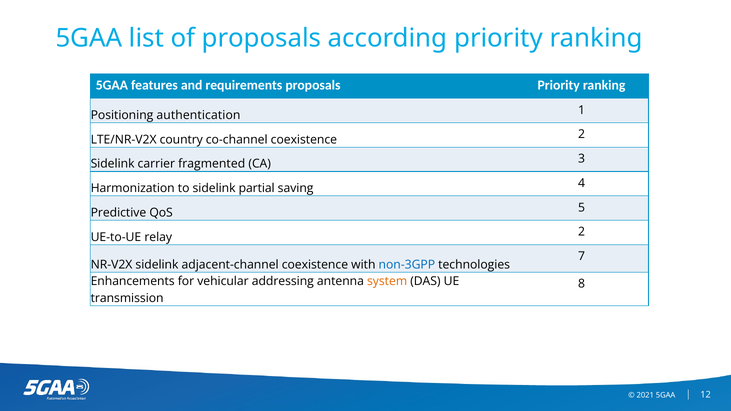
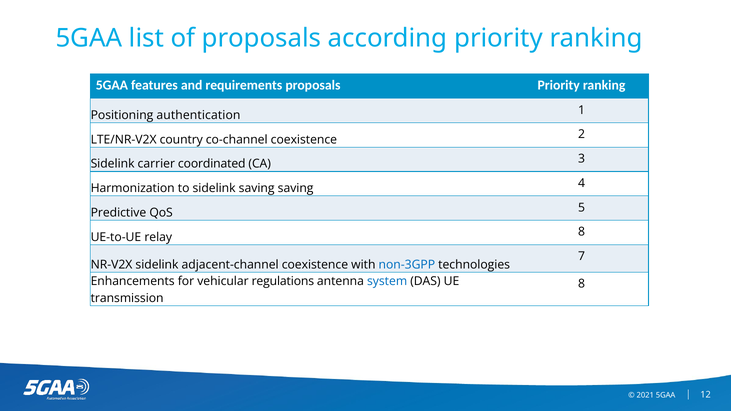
fragmented: fragmented -> coordinated
sidelink partial: partial -> saving
relay 2: 2 -> 8
addressing: addressing -> regulations
system colour: orange -> blue
